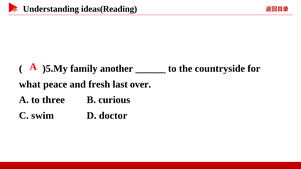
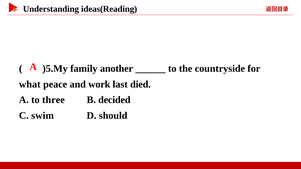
fresh: fresh -> work
over: over -> died
curious: curious -> decided
doctor: doctor -> should
